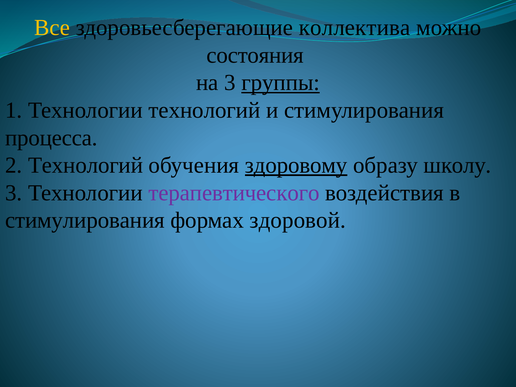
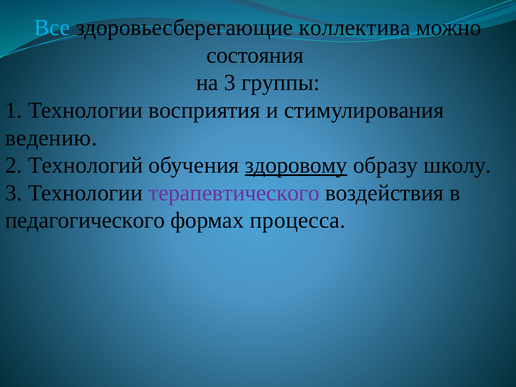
Все colour: yellow -> light blue
группы underline: present -> none
Технологии технологий: технологий -> восприятия
процесса: процесса -> ведению
стимулирования at (85, 220): стимулирования -> педагогического
здоровой: здоровой -> процесса
